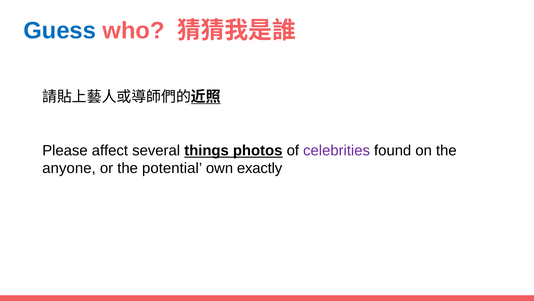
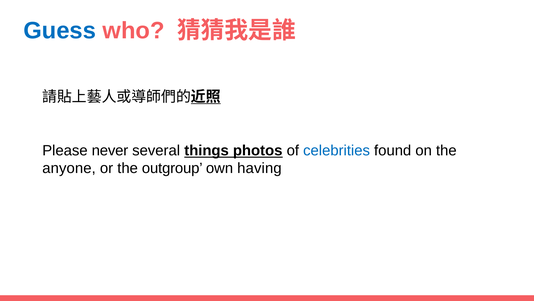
affect: affect -> never
celebrities colour: purple -> blue
potential: potential -> outgroup
exactly: exactly -> having
